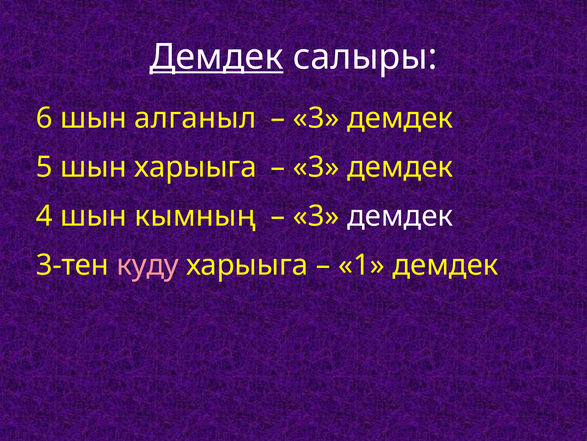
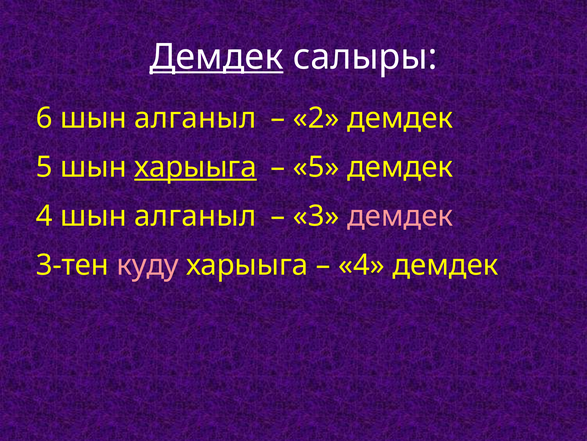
3 at (316, 118): 3 -> 2
харыыга at (195, 167) underline: none -> present
3 at (316, 167): 3 -> 5
4 шын кымның: кымның -> алганыл
демдек at (400, 216) colour: white -> pink
1 at (362, 265): 1 -> 4
